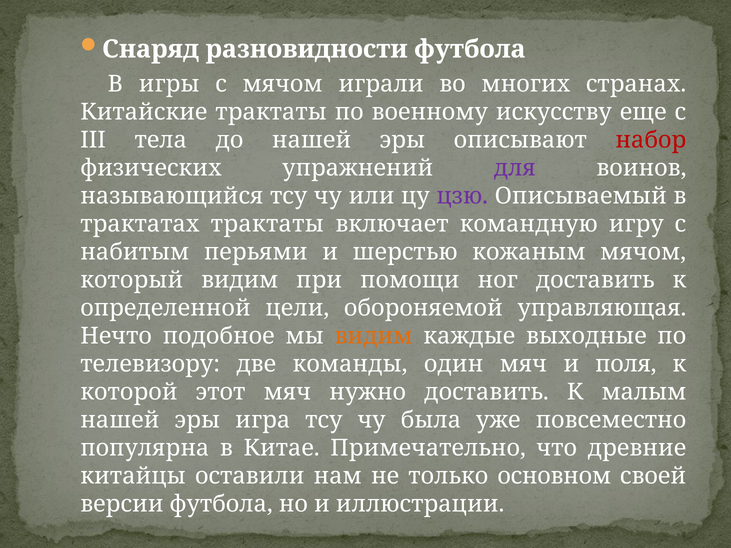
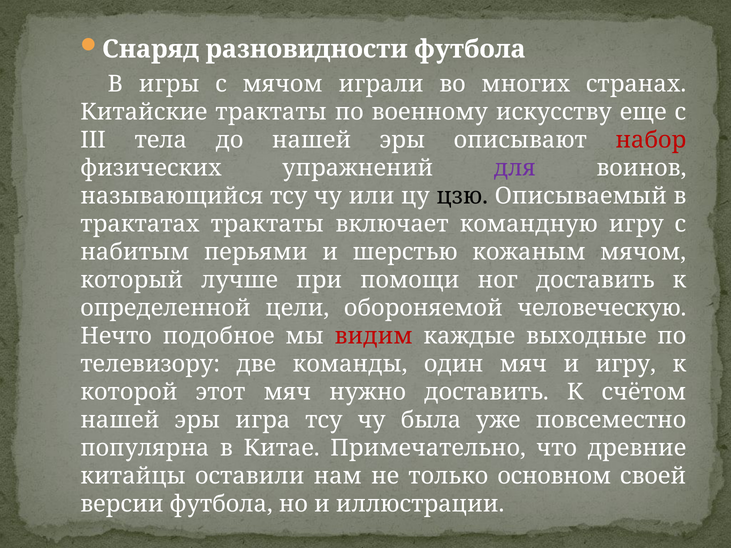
цзю colour: purple -> black
который видим: видим -> лучше
управляющая: управляющая -> человеческую
видим at (374, 336) colour: orange -> red
и поля: поля -> игру
малым: малым -> счётом
